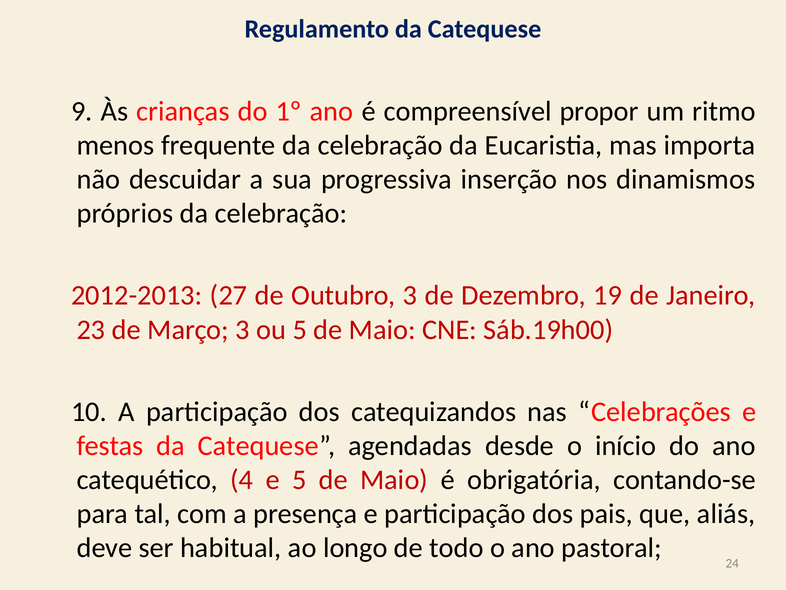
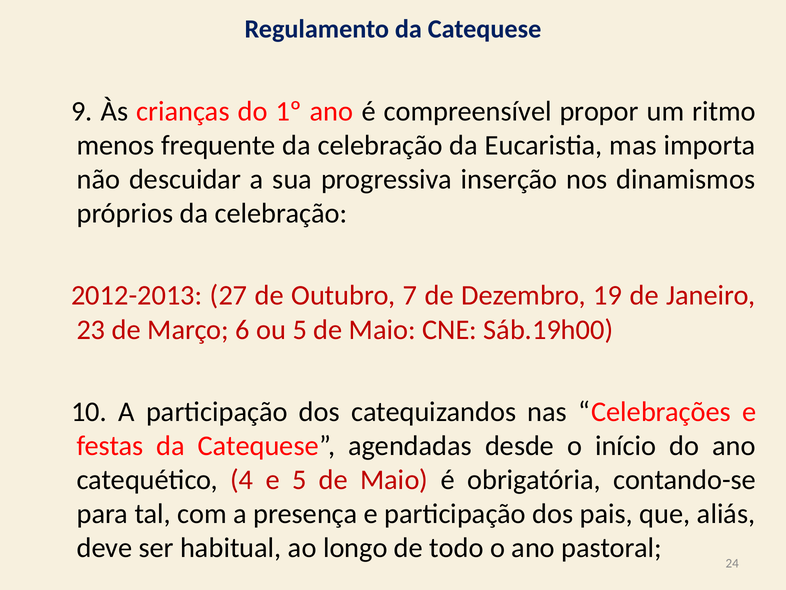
Outubro 3: 3 -> 7
Março 3: 3 -> 6
